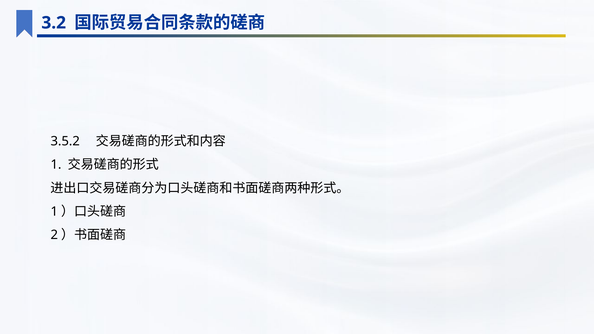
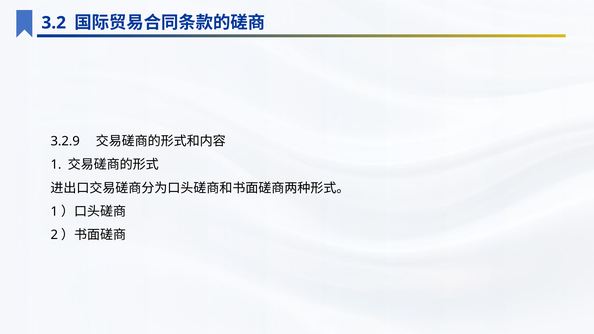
3.5.2: 3.5.2 -> 3.2.9
